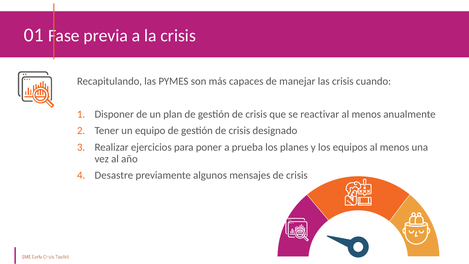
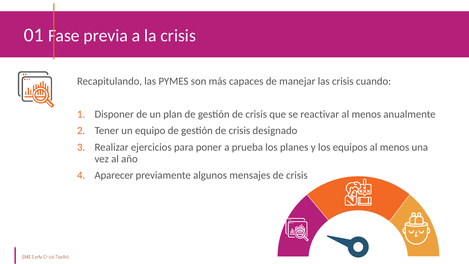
Desastre: Desastre -> Aparecer
